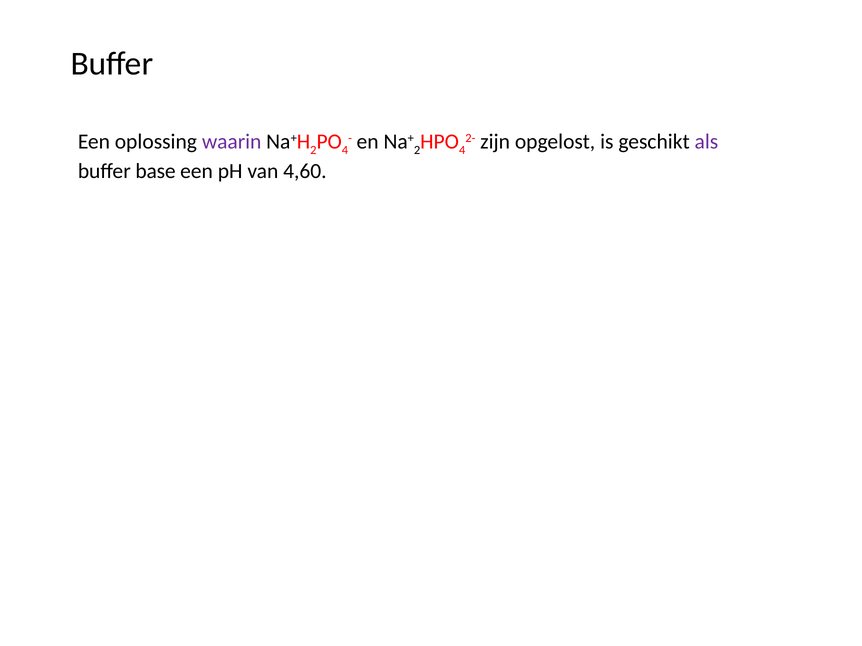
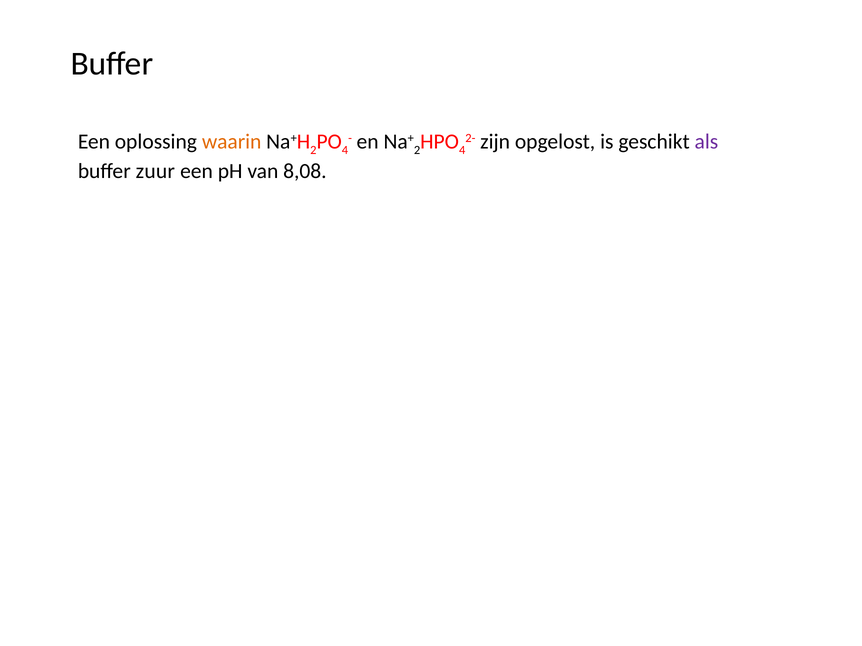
waarin colour: purple -> orange
base: base -> zuur
4,60: 4,60 -> 8,08
